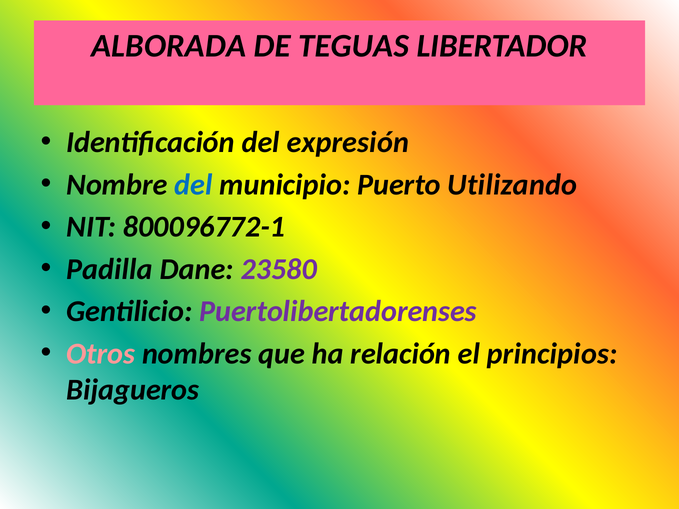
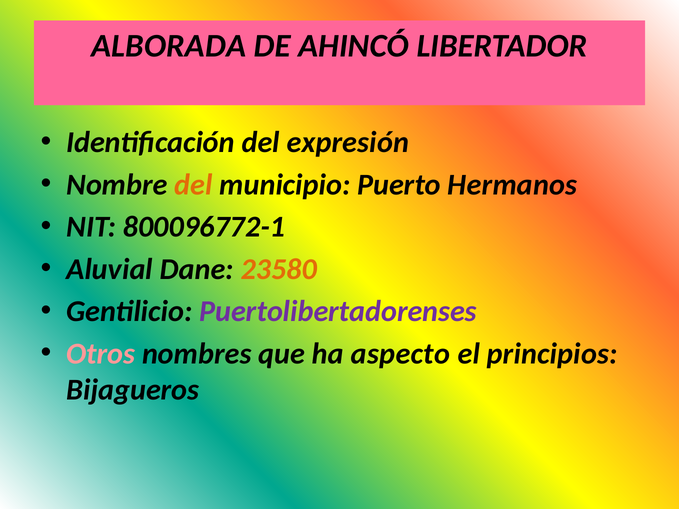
TEGUAS: TEGUAS -> AHINCÓ
del at (194, 185) colour: blue -> orange
Utilizando: Utilizando -> Hermanos
Padilla: Padilla -> Aluvial
23580 colour: purple -> orange
relación: relación -> aspecto
